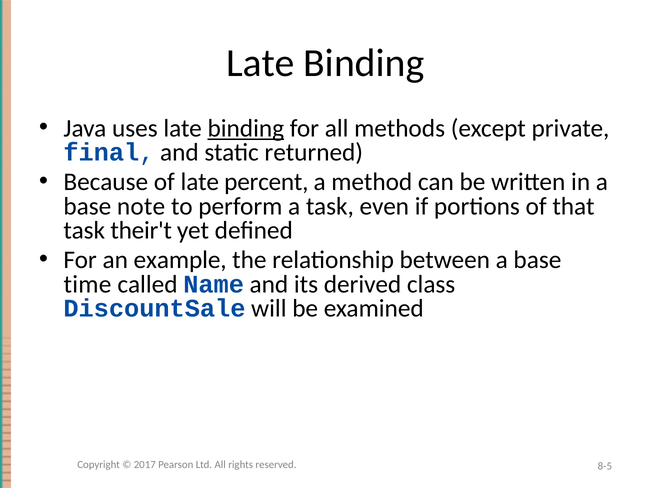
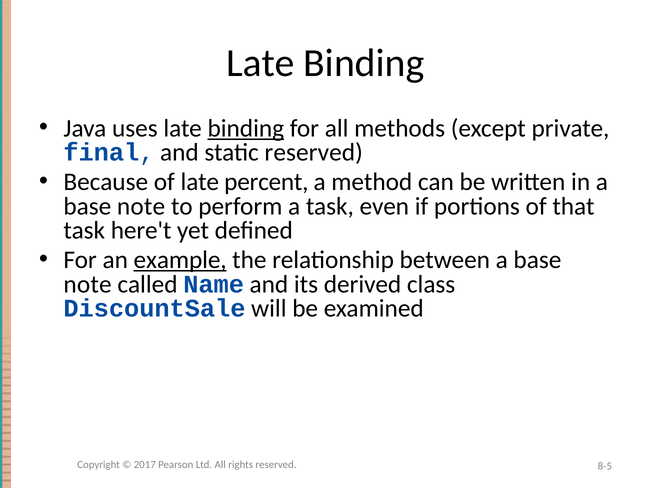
static returned: returned -> reserved
their't: their't -> here't
example underline: none -> present
time at (88, 284): time -> note
